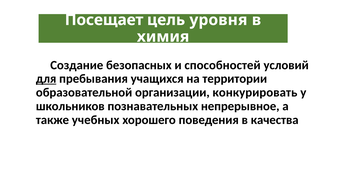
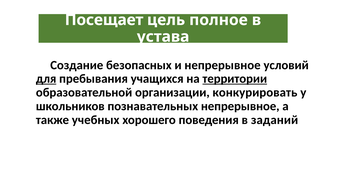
уровня: уровня -> полное
химия: химия -> устава
и способностей: способностей -> непрерывное
территории underline: none -> present
качества: качества -> заданий
